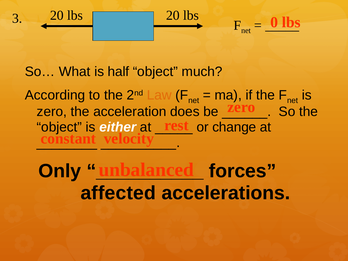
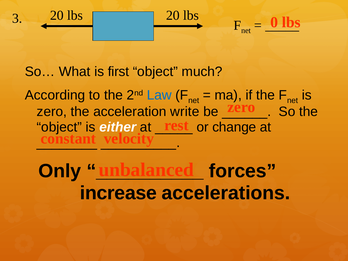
half: half -> first
Law colour: orange -> blue
does: does -> write
affected: affected -> increase
